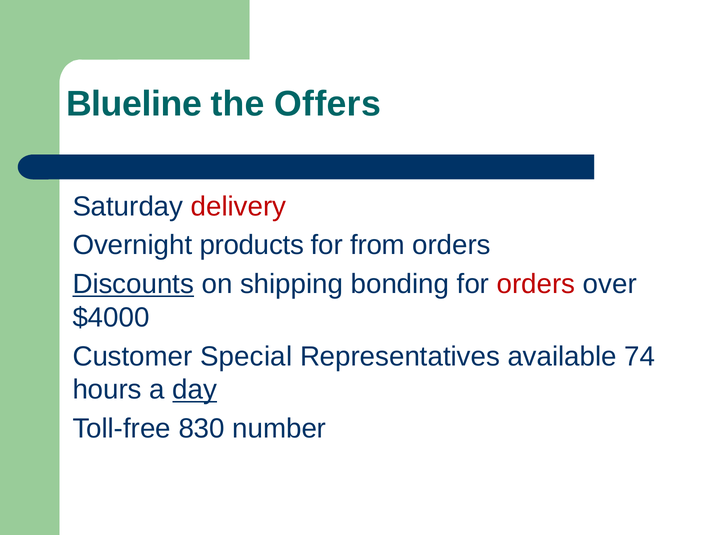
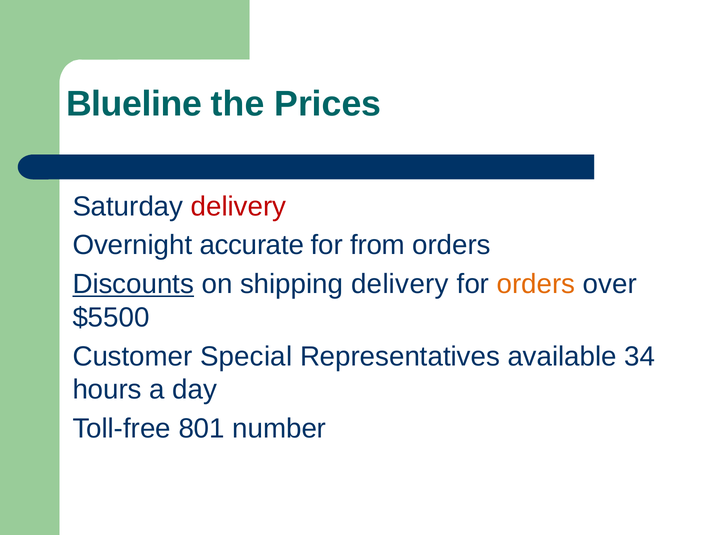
Offers: Offers -> Prices
products: products -> accurate
shipping bonding: bonding -> delivery
orders at (536, 284) colour: red -> orange
$4000: $4000 -> $5500
74: 74 -> 34
day underline: present -> none
830: 830 -> 801
